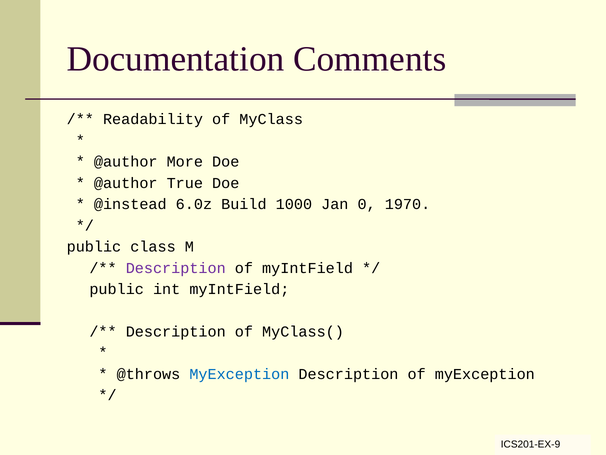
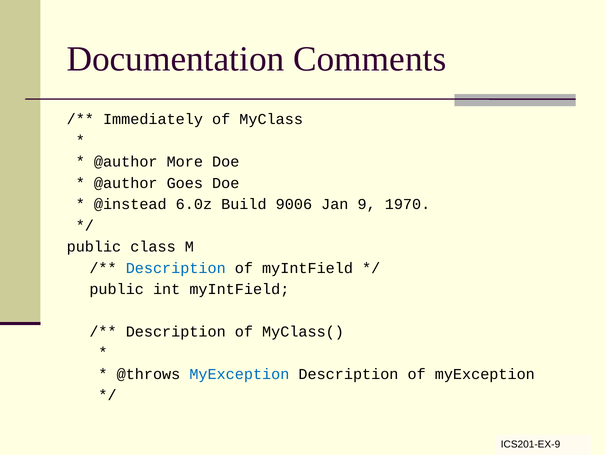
Readability: Readability -> Immediately
True: True -> Goes
1000: 1000 -> 9006
Jan 0: 0 -> 9
Description at (176, 268) colour: purple -> blue
